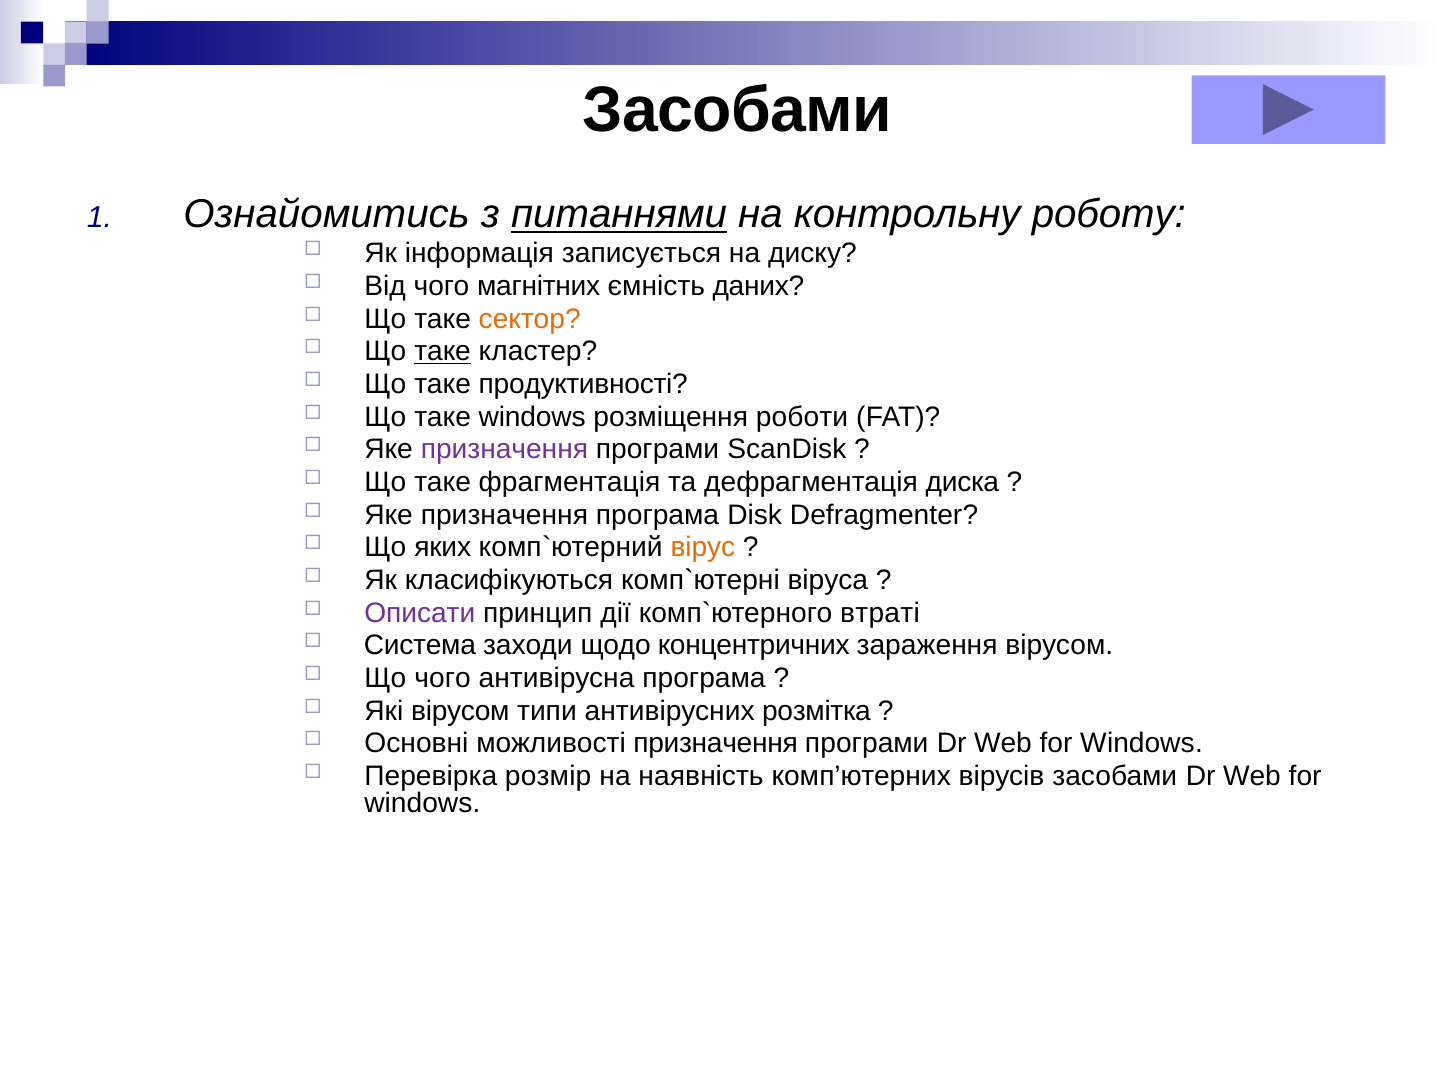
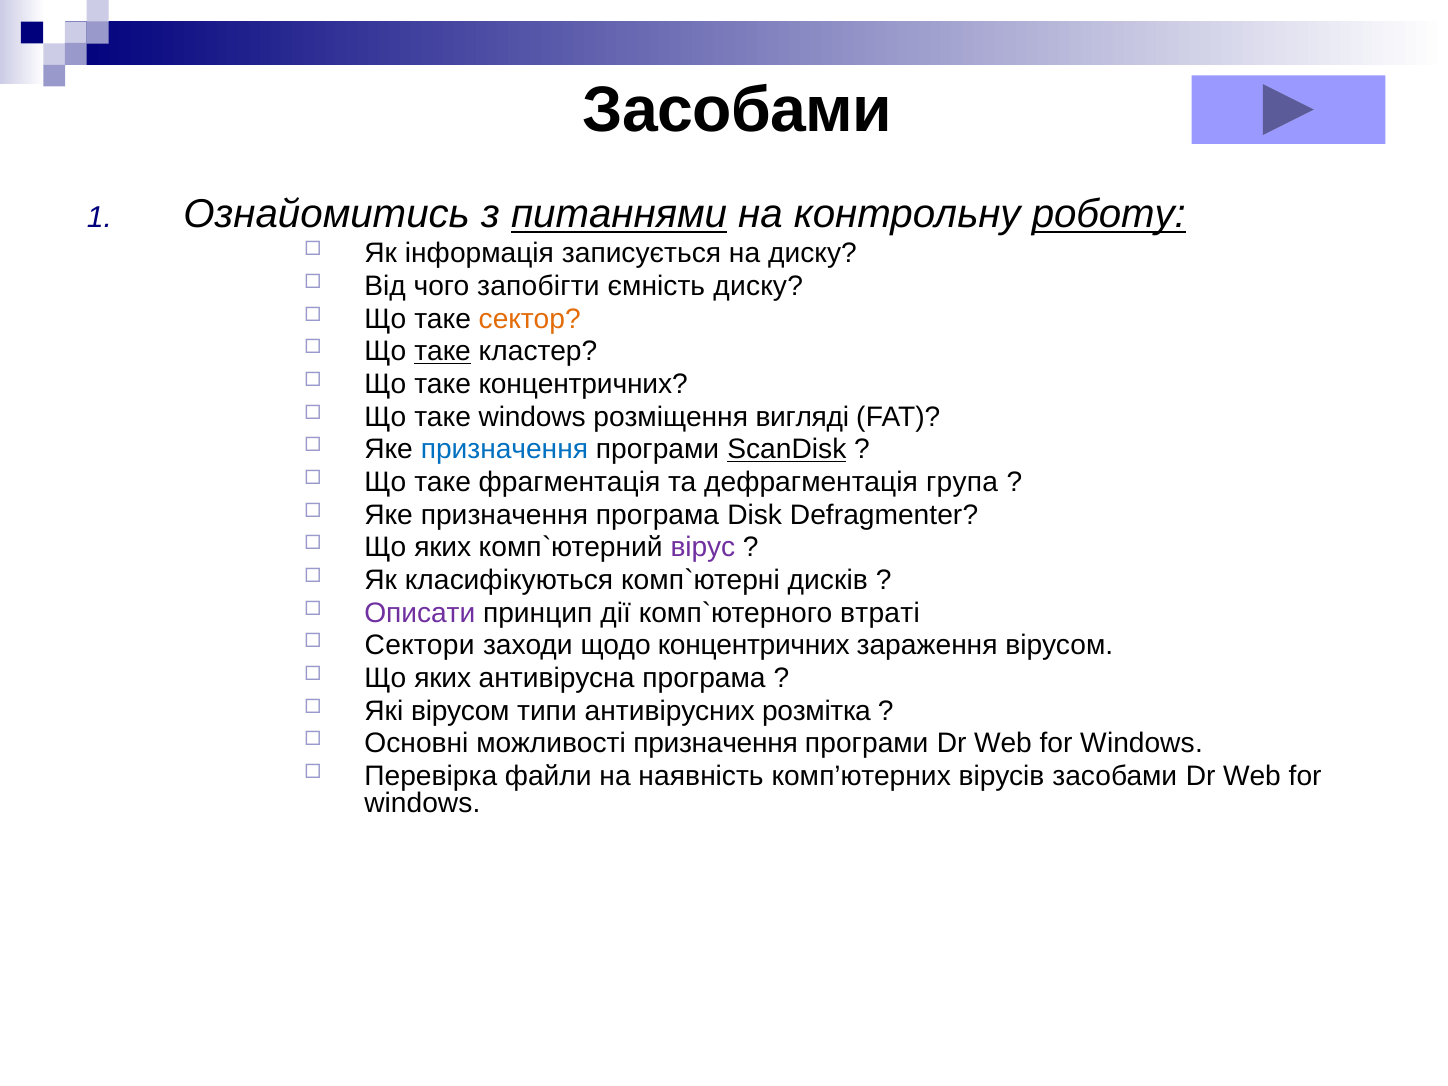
роботу underline: none -> present
магнітних: магнітних -> запобігти
ємність даних: даних -> диску
таке продуктивності: продуктивності -> концентричних
роботи: роботи -> вигляді
призначення at (504, 449) colour: purple -> blue
ScanDisk underline: none -> present
диска: диска -> група
вірус colour: orange -> purple
віруса: віруса -> дисків
Система: Система -> Сектори
чого at (443, 678): чого -> яких
розмір: розмір -> файли
